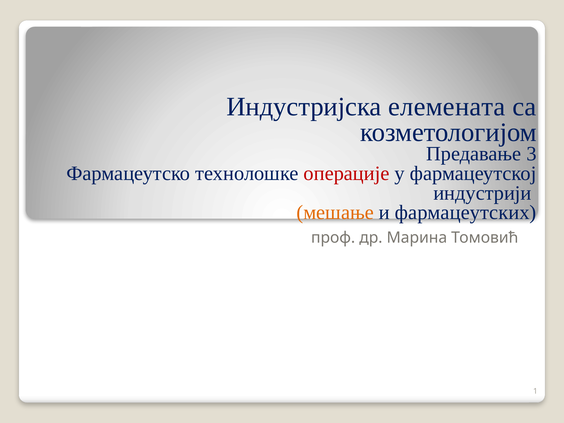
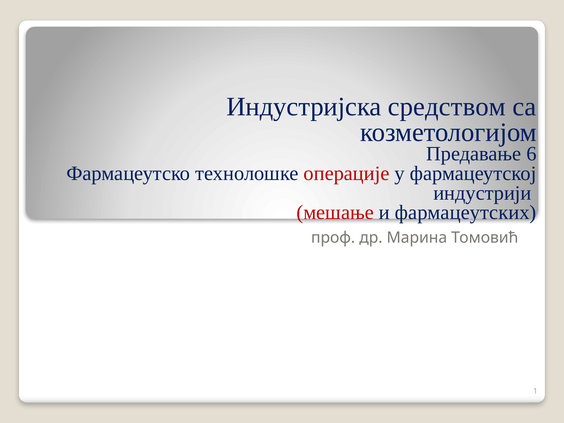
елемената: елемената -> средством
3: 3 -> 6
мешање colour: orange -> red
